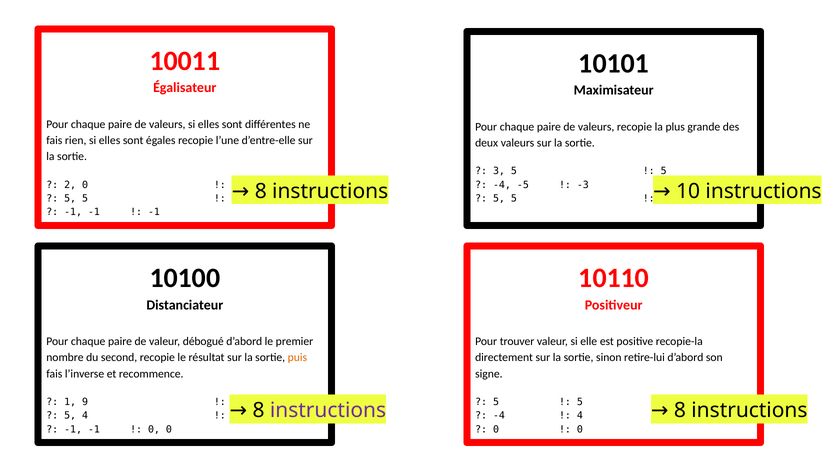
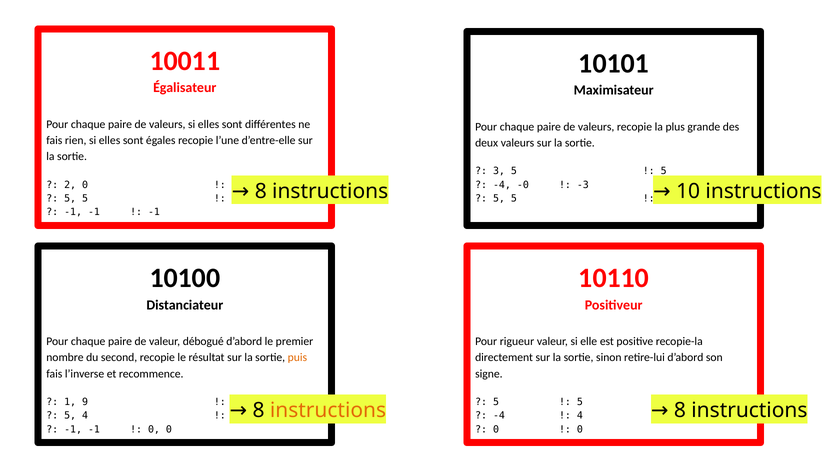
-5: -5 -> -0
trouver: trouver -> rigueur
instructions at (328, 410) colour: purple -> orange
